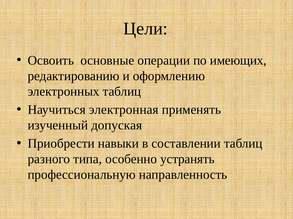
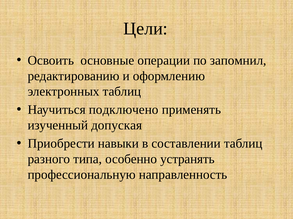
имеющих: имеющих -> запомнил
электронная: электронная -> подключено
